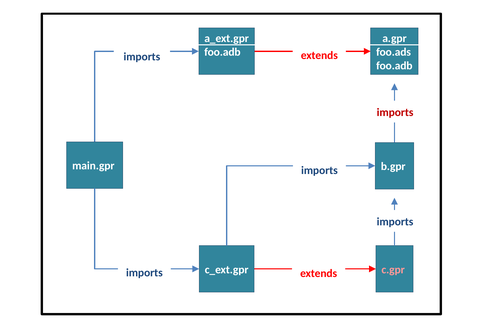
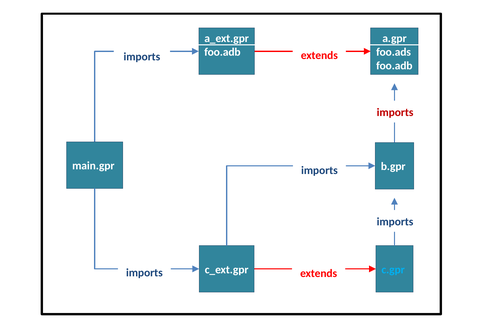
c.gpr colour: pink -> light blue
